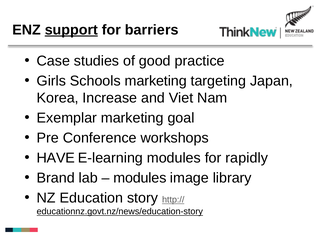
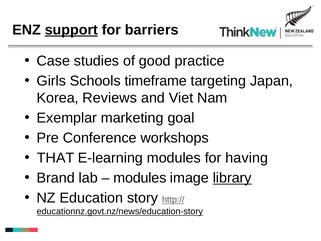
Schools marketing: marketing -> timeframe
Increase: Increase -> Reviews
HAVE: HAVE -> THAT
rapidly: rapidly -> having
library underline: none -> present
